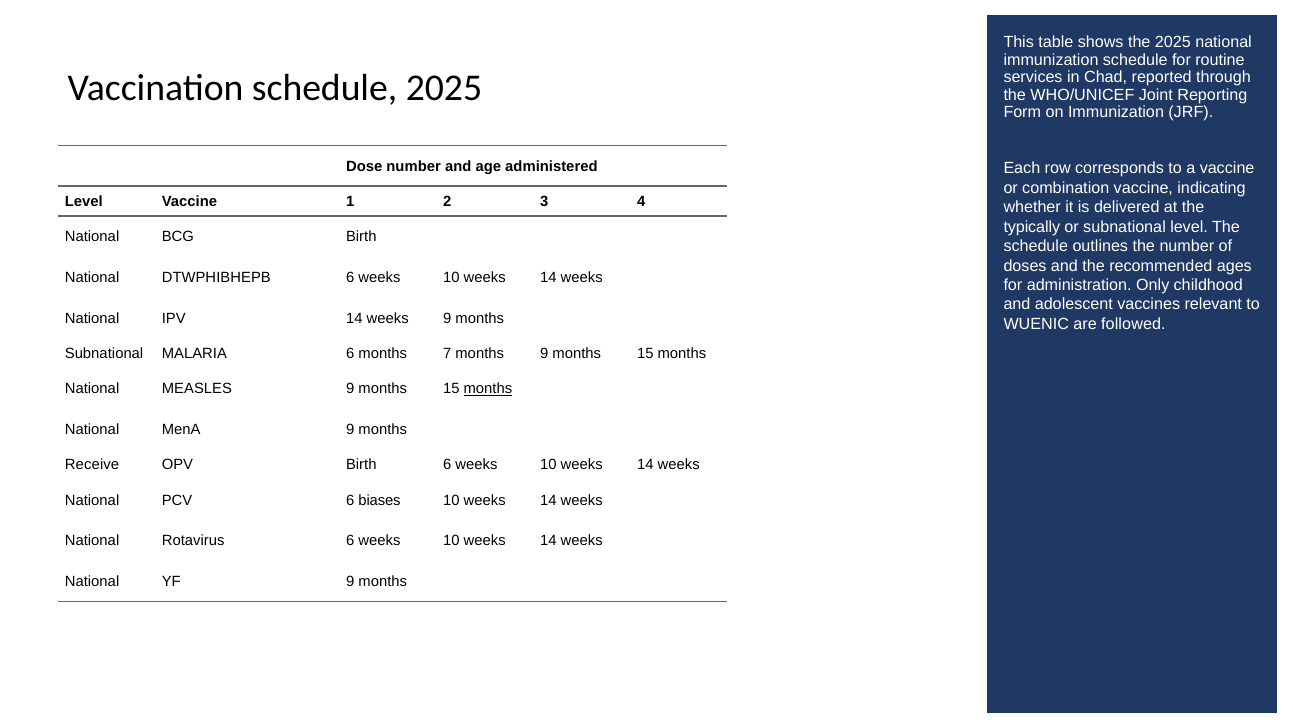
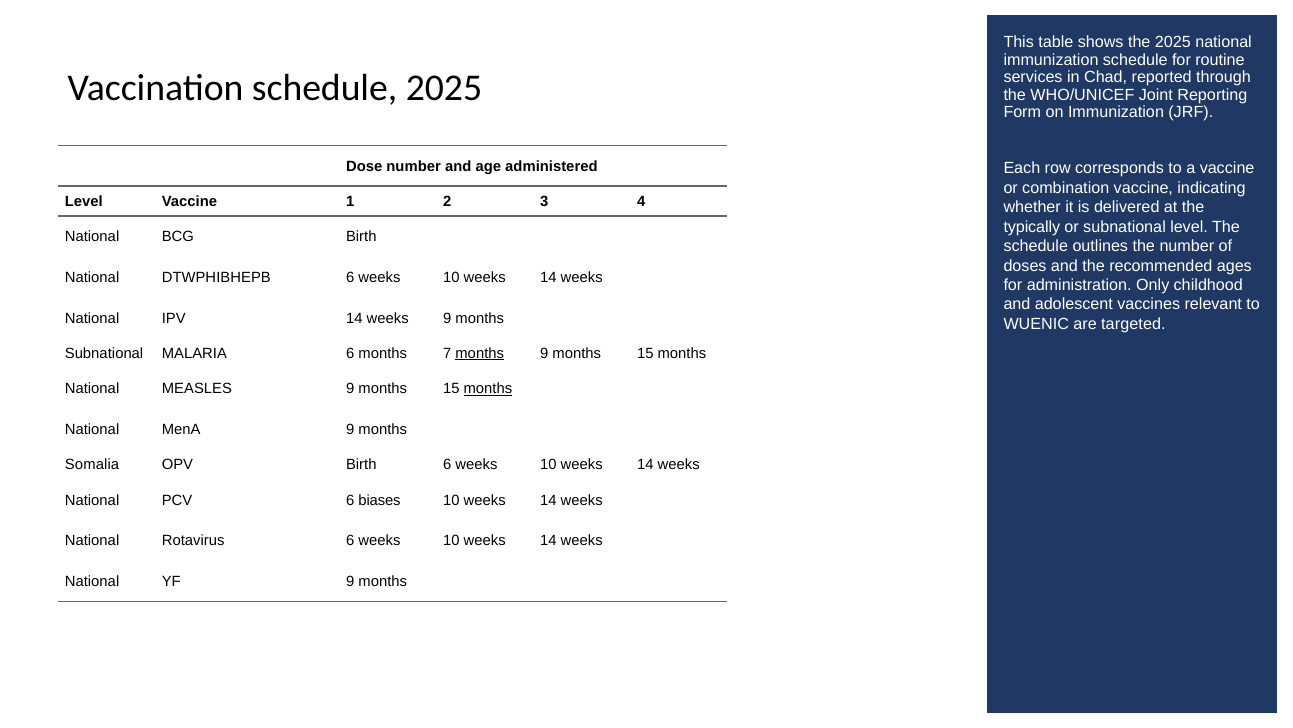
followed: followed -> targeted
months at (480, 353) underline: none -> present
Receive: Receive -> Somalia
